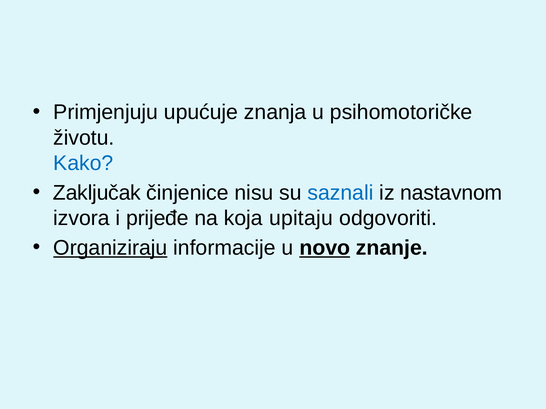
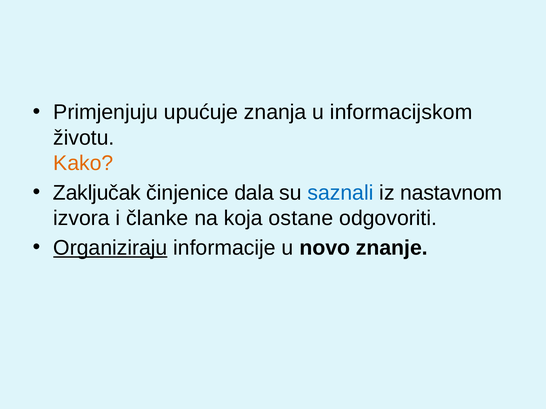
psihomotoričke: psihomotoričke -> informacijskom
Kako colour: blue -> orange
nisu: nisu -> dala
prijeđe: prijeđe -> članke
upitaju: upitaju -> ostane
novo underline: present -> none
